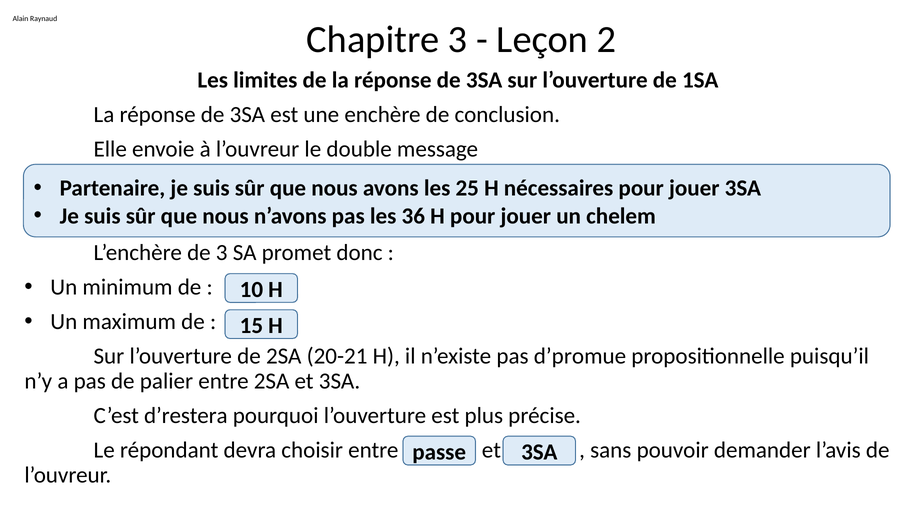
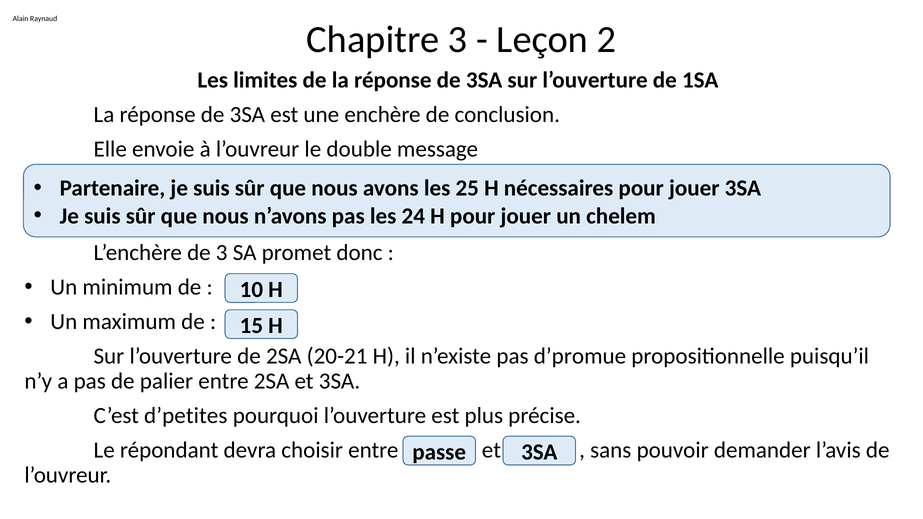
36: 36 -> 24
d’restera: d’restera -> d’petites
